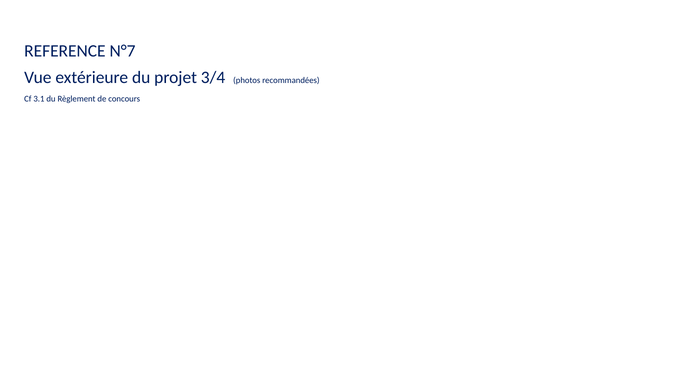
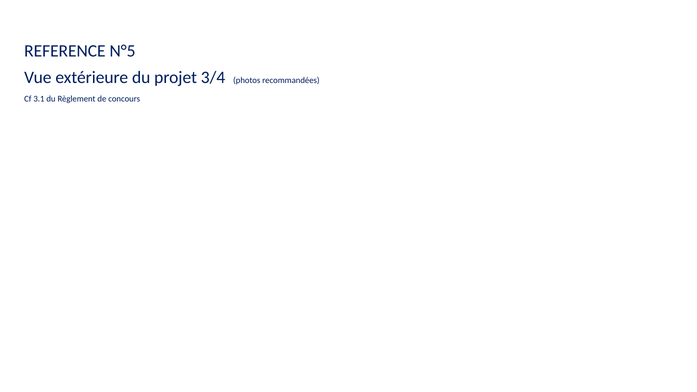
N°7: N°7 -> N°5
